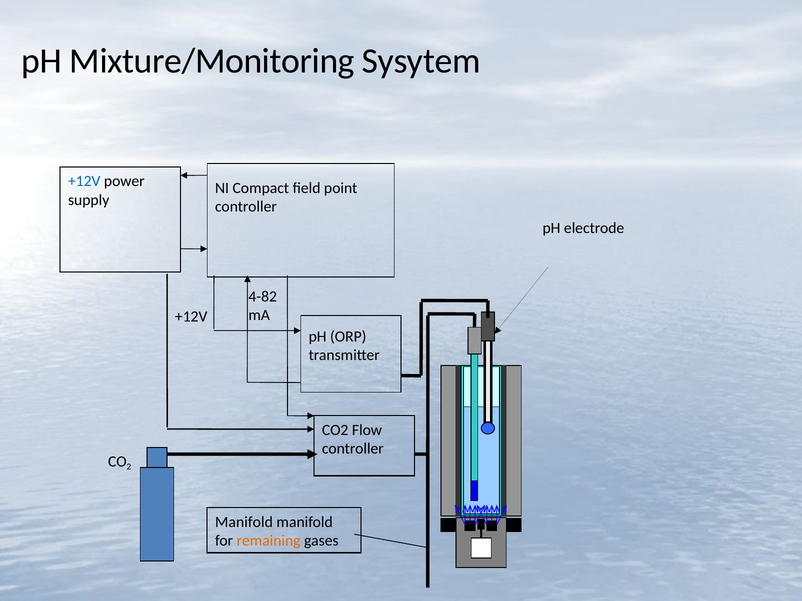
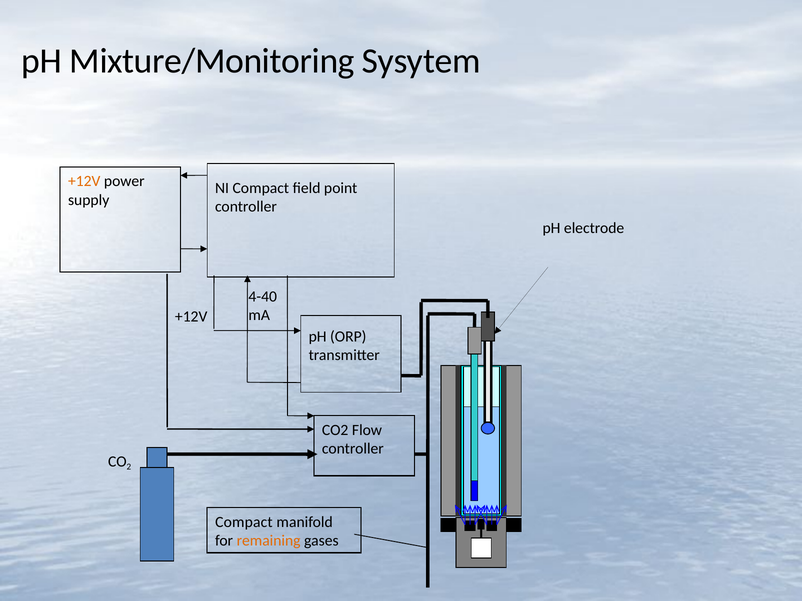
+12V at (84, 181) colour: blue -> orange
4-82: 4-82 -> 4-40
Manifold at (244, 522): Manifold -> Compact
